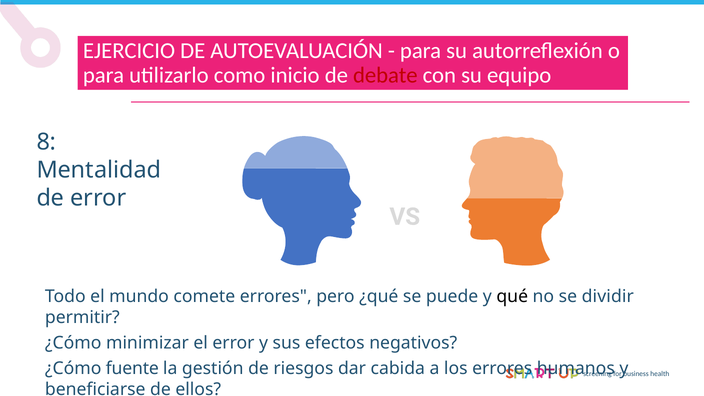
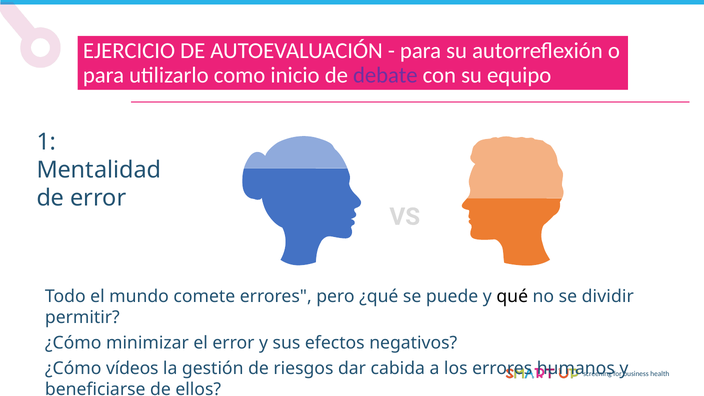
debate colour: red -> purple
8: 8 -> 1
fuente: fuente -> vídeos
